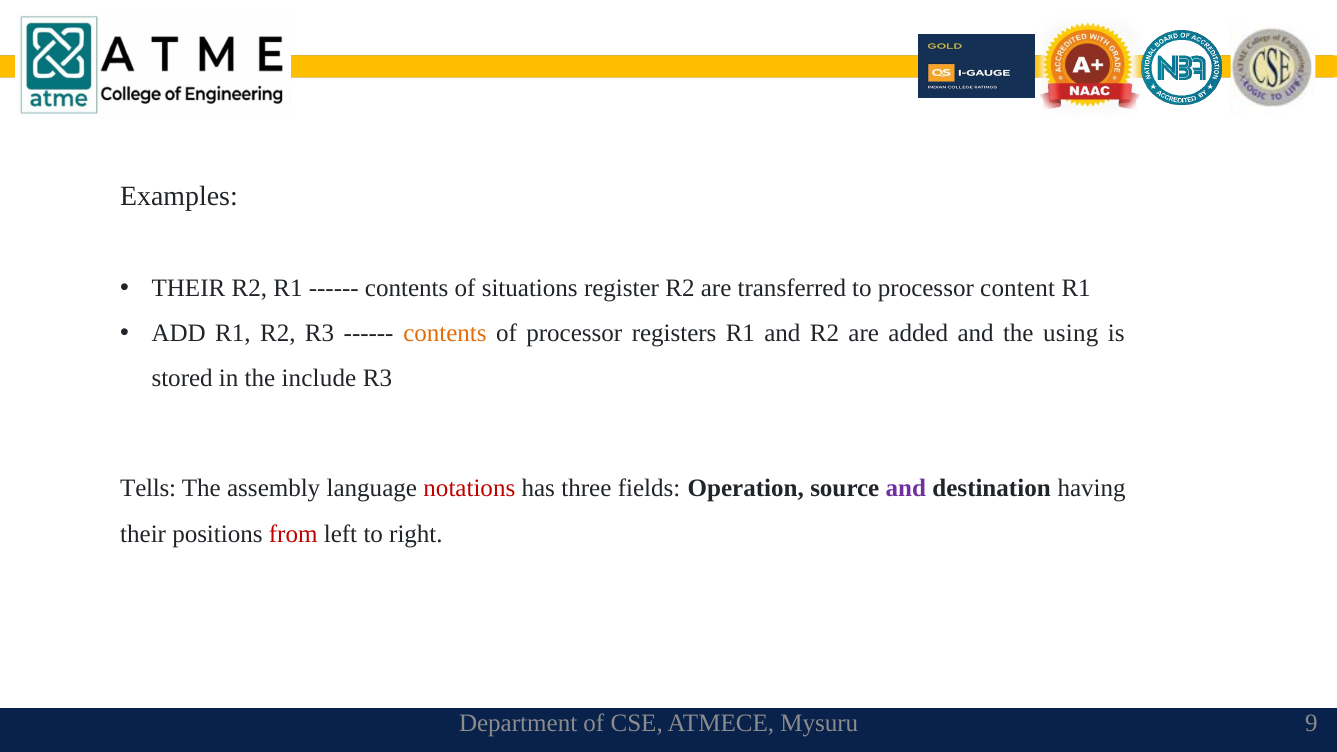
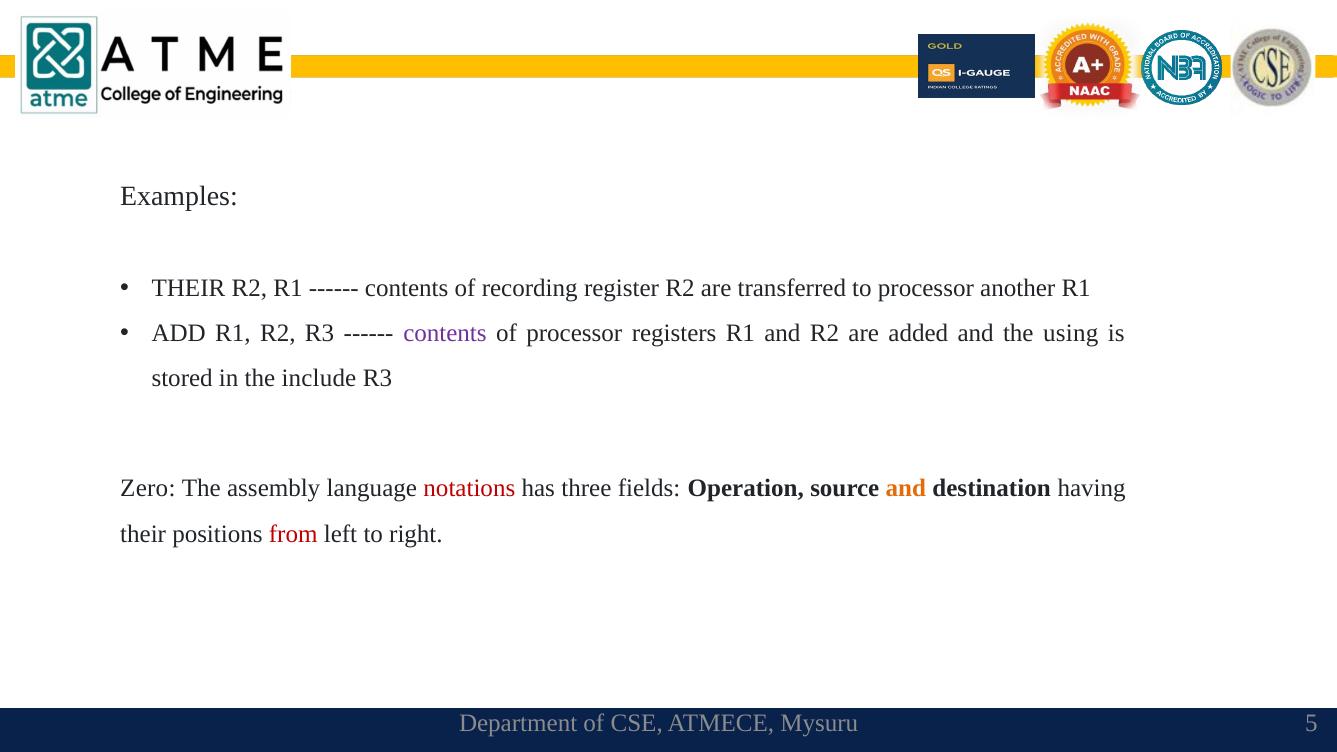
situations: situations -> recording
content: content -> another
contents at (445, 333) colour: orange -> purple
Tells: Tells -> Zero
and at (906, 489) colour: purple -> orange
9: 9 -> 5
